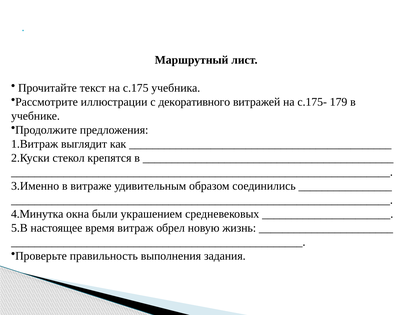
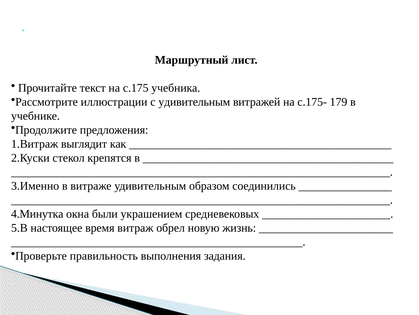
с декоративного: декоративного -> удивительным
